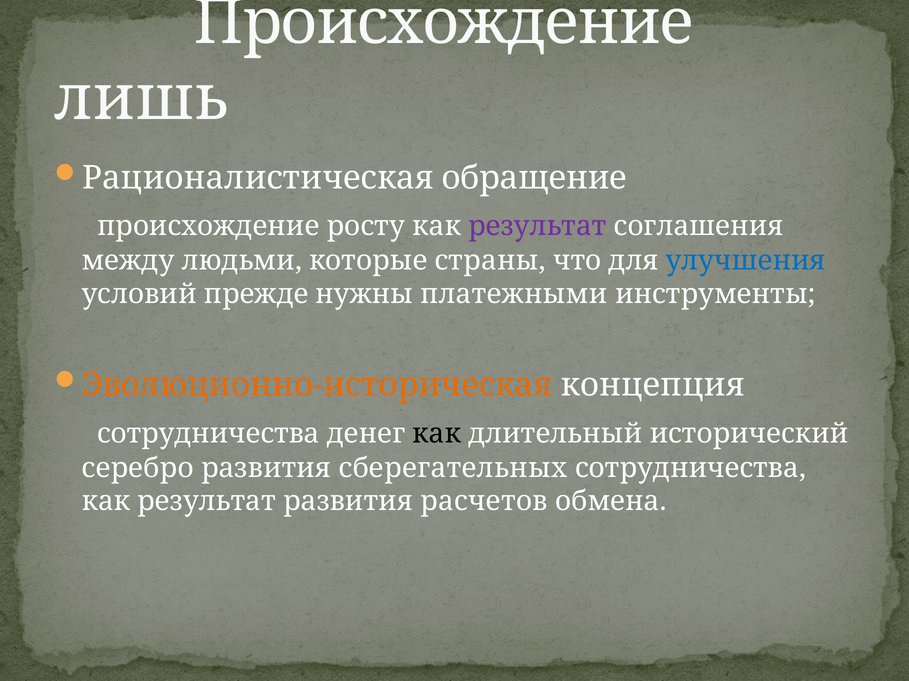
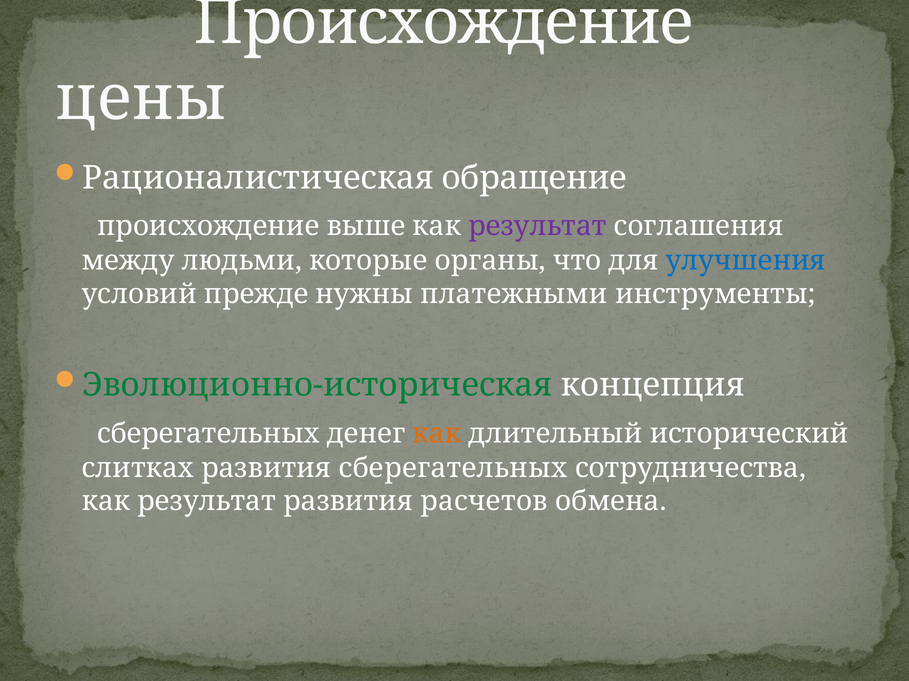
лишь: лишь -> цены
росту: росту -> выше
страны: страны -> органы
Эволюционно-историческая colour: orange -> green
сотрудничества at (208, 434): сотрудничества -> сберегательных
как at (437, 434) colour: black -> orange
серебро: серебро -> слитках
